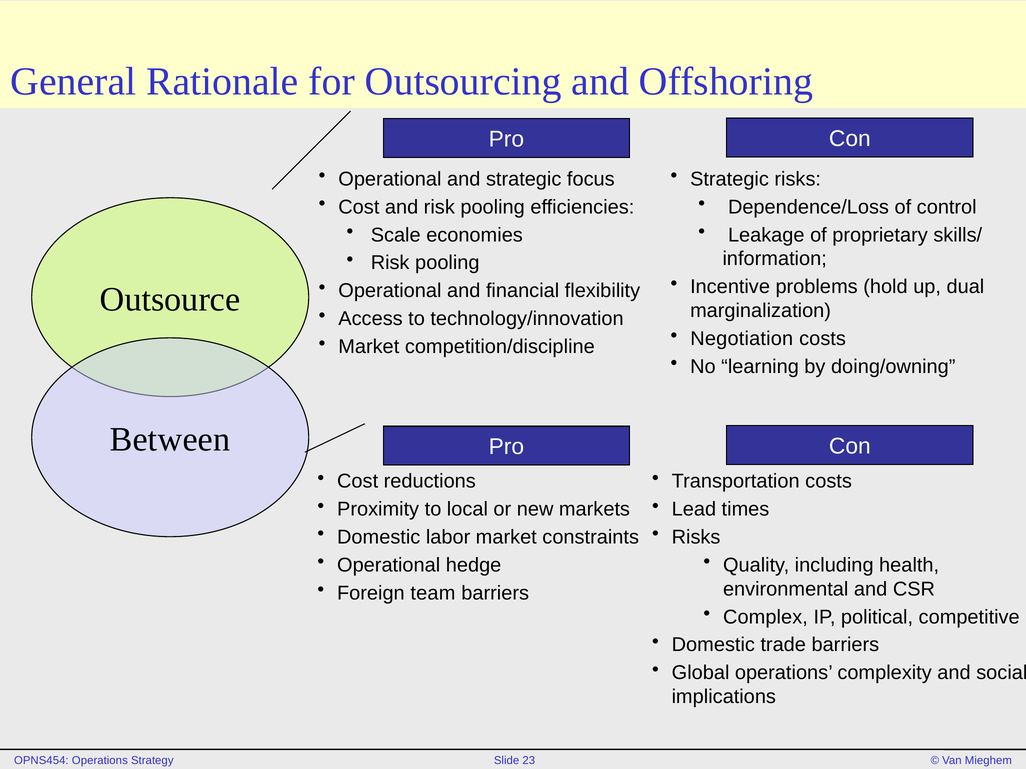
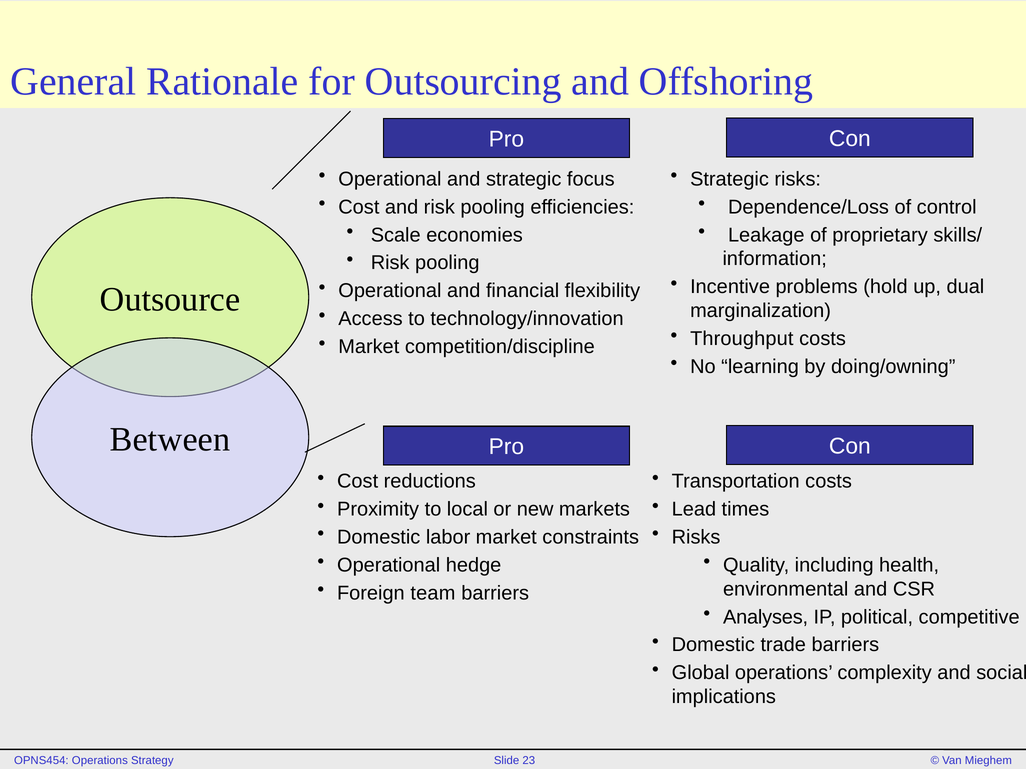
Negotiation: Negotiation -> Throughput
Complex: Complex -> Analyses
